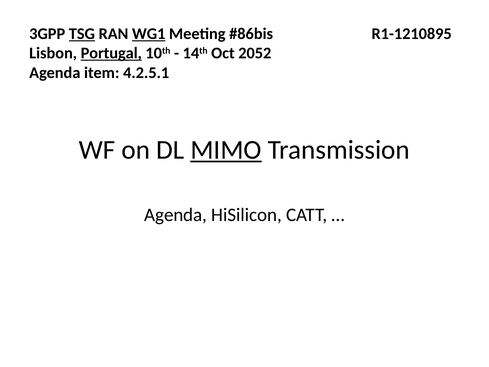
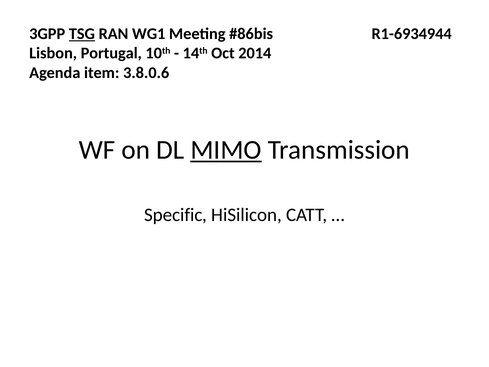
WG1 underline: present -> none
R1-1210895: R1-1210895 -> R1-6934944
Portugal underline: present -> none
2052: 2052 -> 2014
4.2.5.1: 4.2.5.1 -> 3.8.0.6
Agenda at (176, 215): Agenda -> Specific
